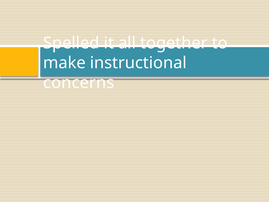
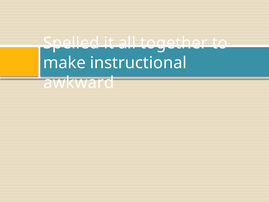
concerns: concerns -> awkward
